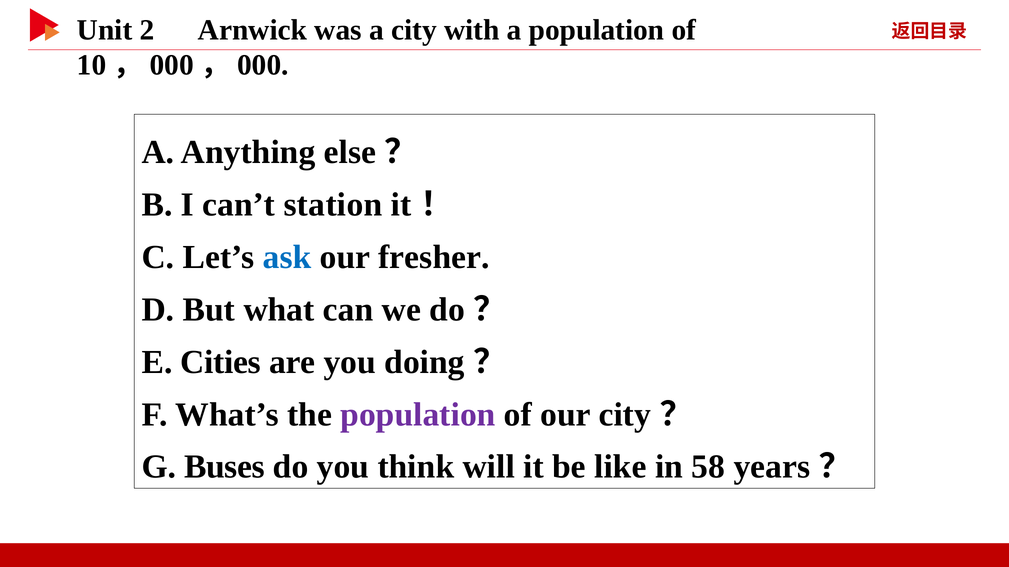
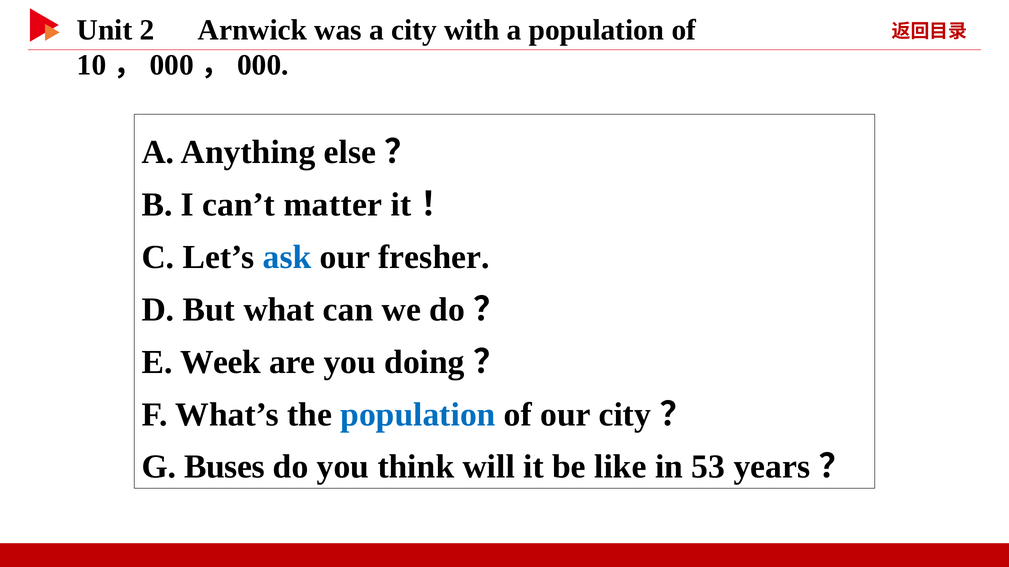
station: station -> matter
Cities: Cities -> Week
population at (418, 415) colour: purple -> blue
58: 58 -> 53
